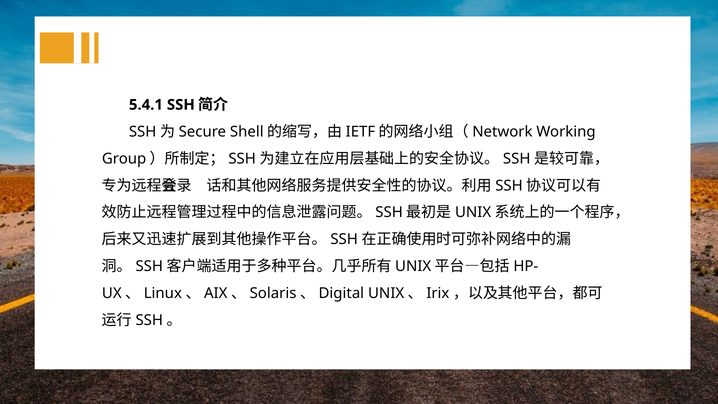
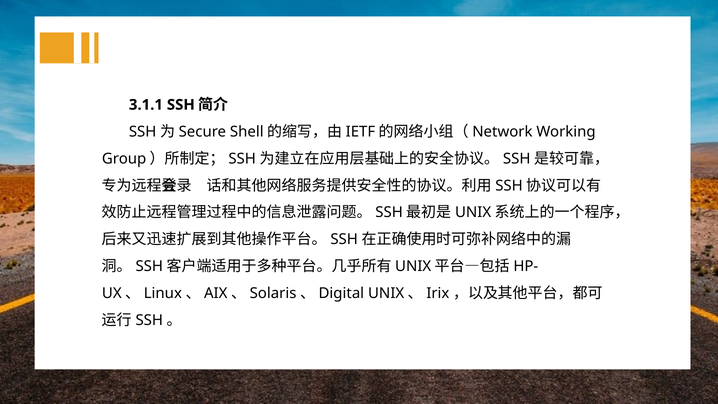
5.4.1: 5.4.1 -> 3.1.1
